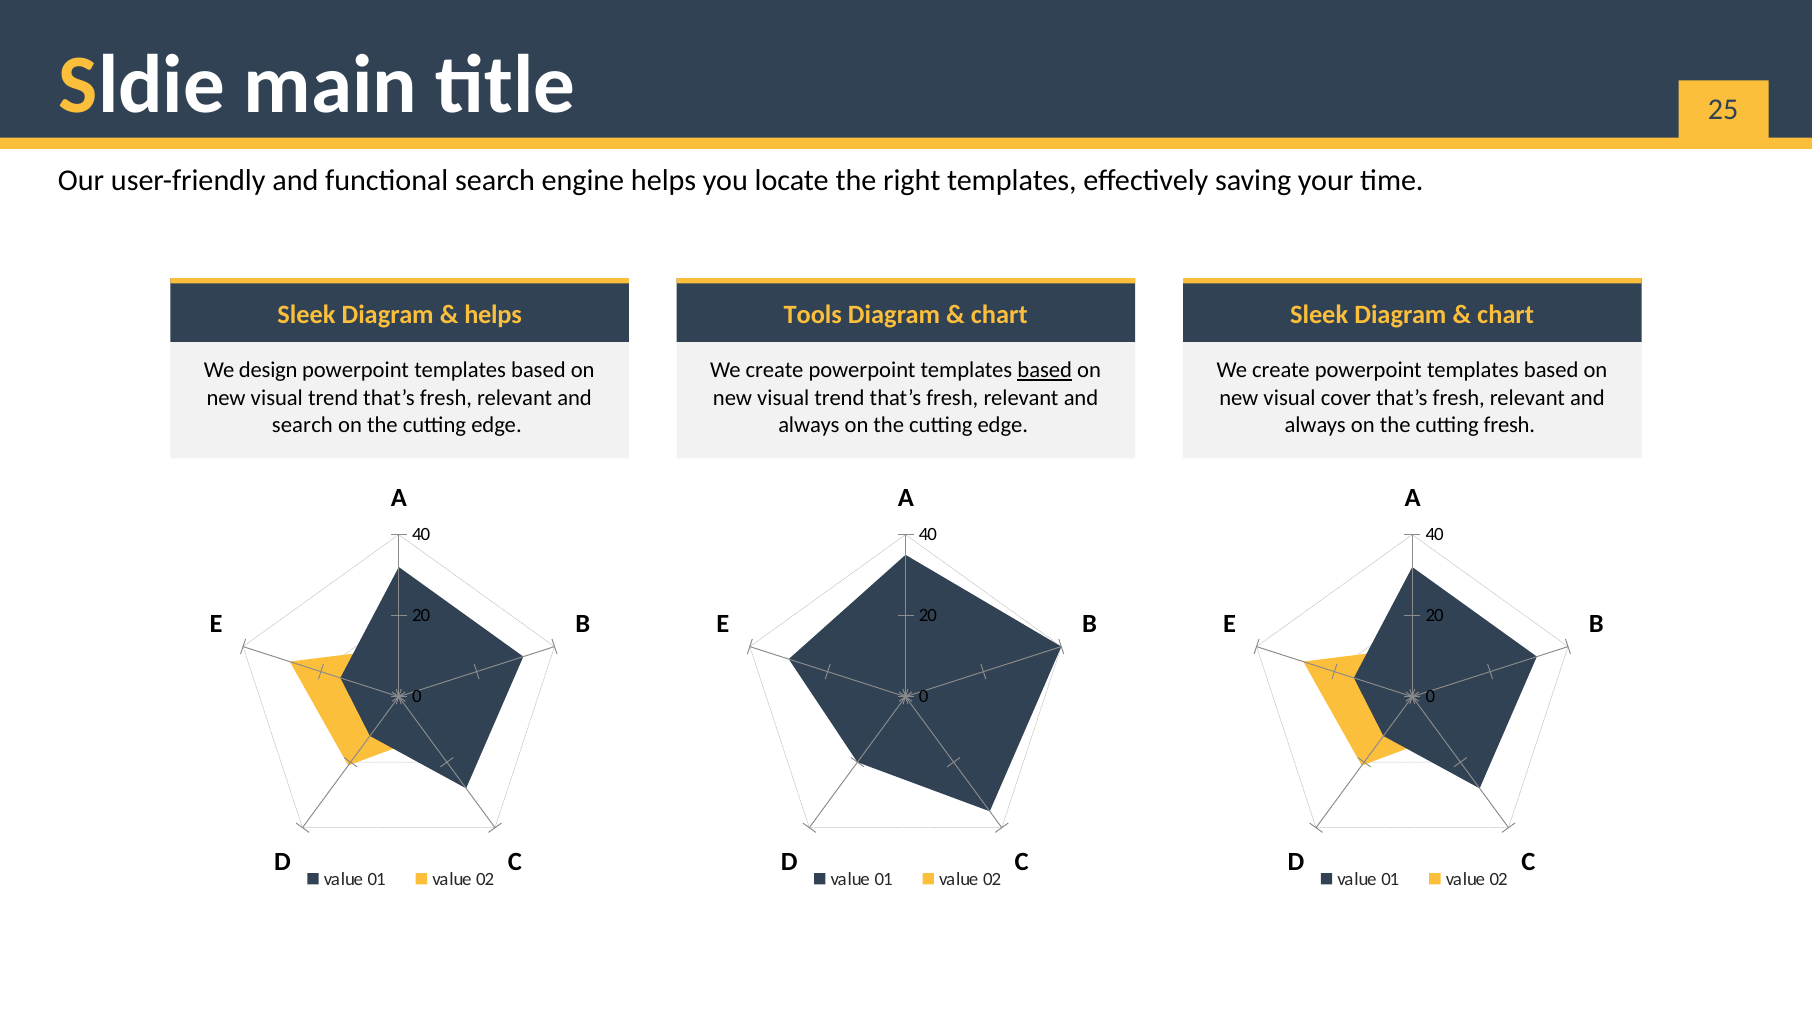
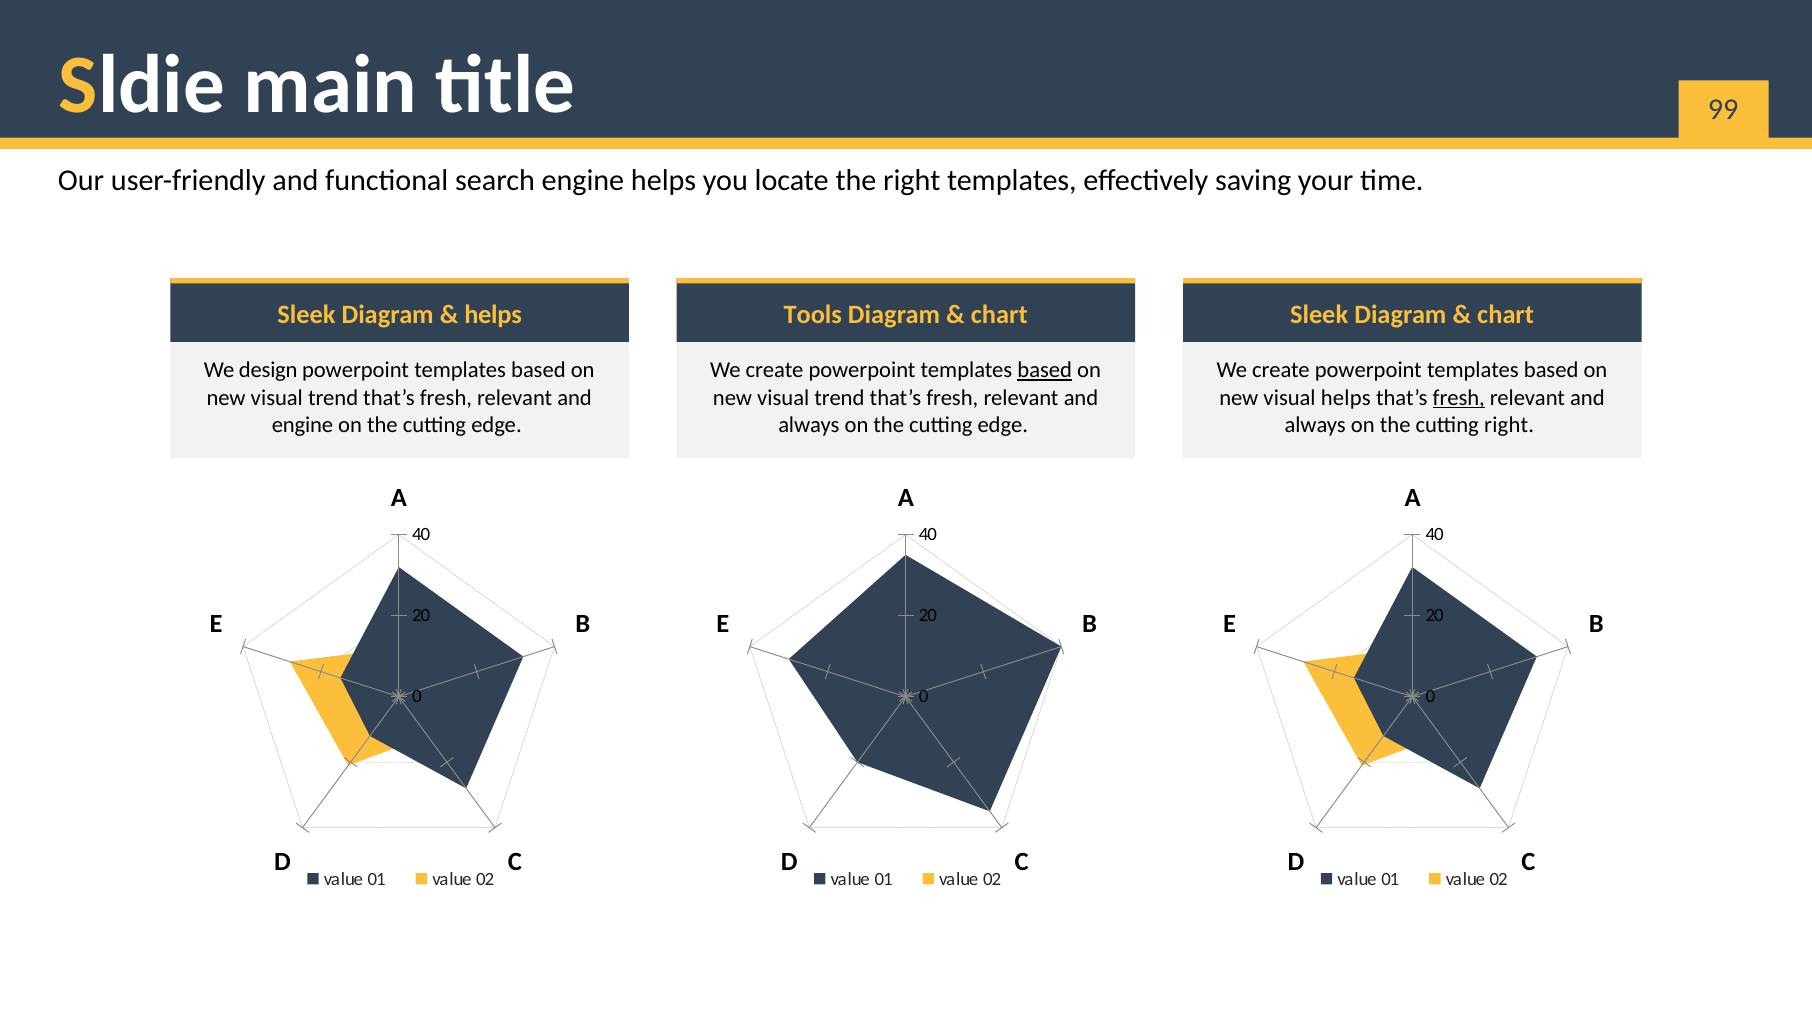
25: 25 -> 99
visual cover: cover -> helps
fresh at (1459, 398) underline: none -> present
search at (302, 425): search -> engine
cutting fresh: fresh -> right
